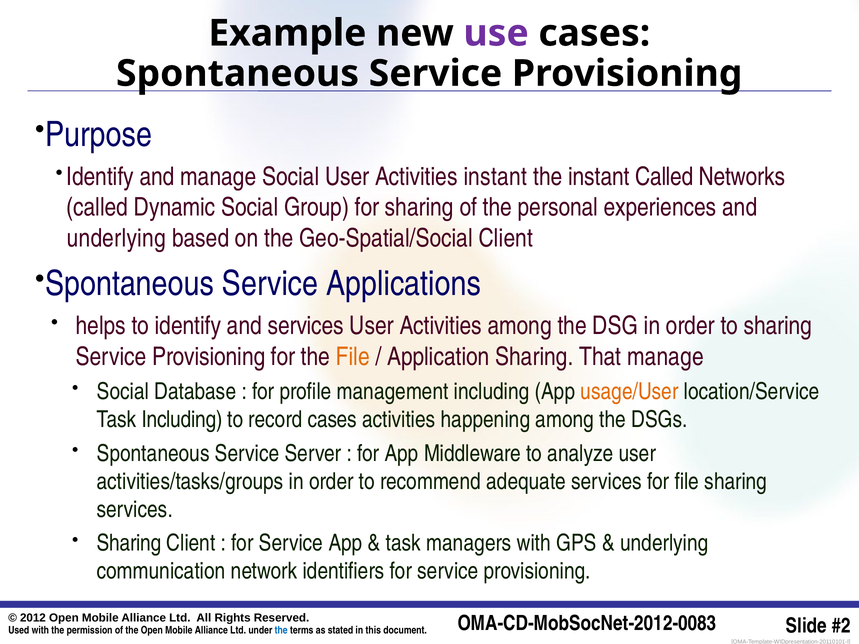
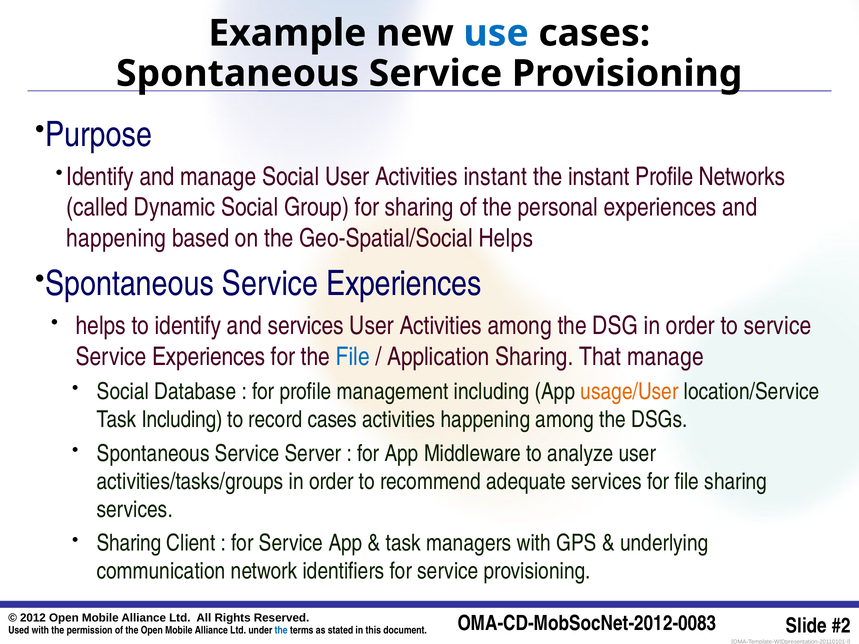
use colour: purple -> blue
instant Called: Called -> Profile
underlying at (116, 238): underlying -> happening
Geo-Spatial/Social Client: Client -> Helps
Spontaneous Service Applications: Applications -> Experiences
to sharing: sharing -> service
Provisioning at (209, 357): Provisioning -> Experiences
File at (353, 357) colour: orange -> blue
